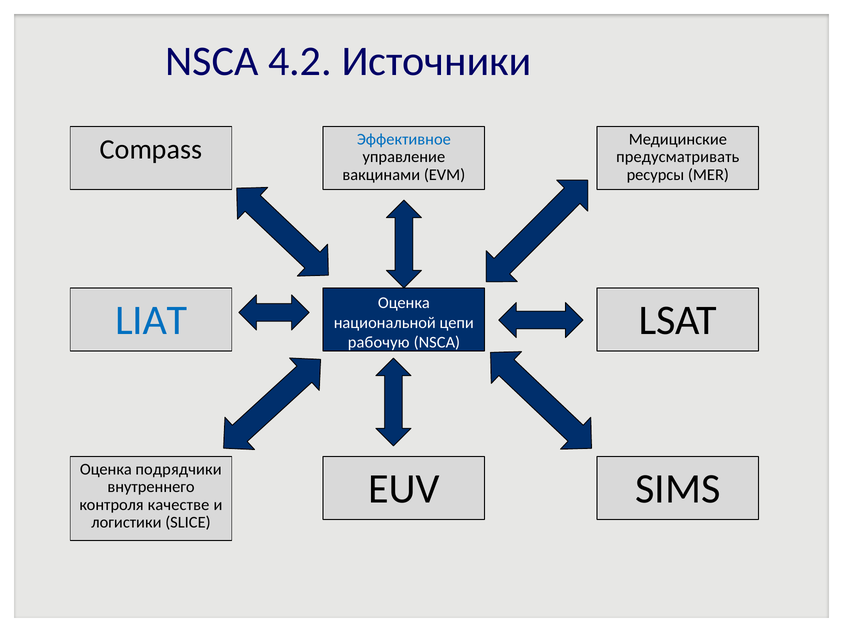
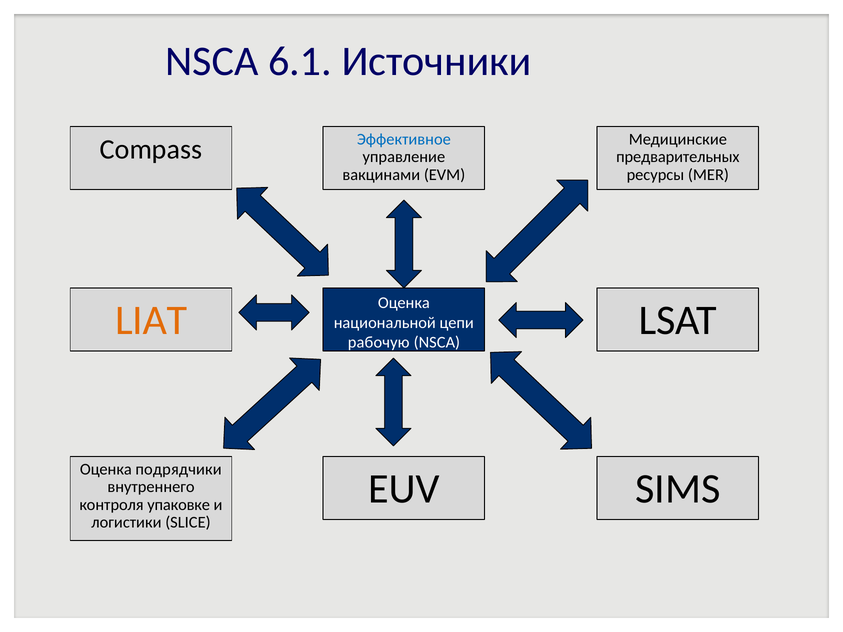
4.2: 4.2 -> 6.1
предусматривать: предусматривать -> предварительных
LIAT colour: blue -> orange
качестве: качестве -> упаковке
